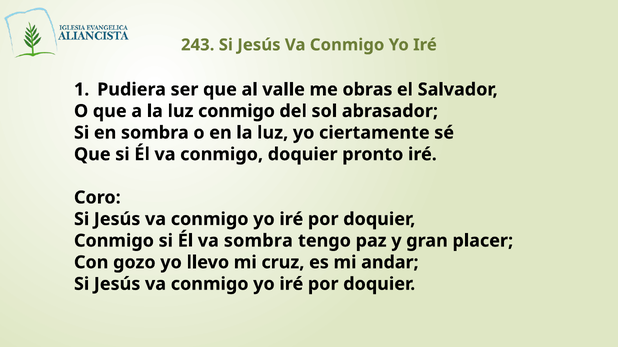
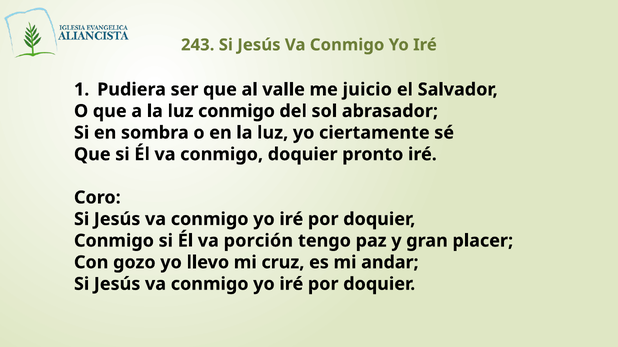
obras: obras -> juicio
va sombra: sombra -> porción
